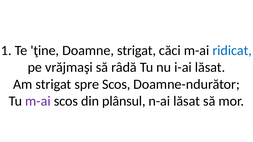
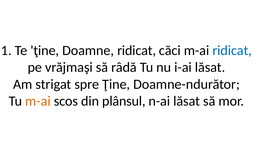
Doamne strigat: strigat -> ridicat
spre Scos: Scos -> Ţine
m-ai at (38, 101) colour: purple -> orange
